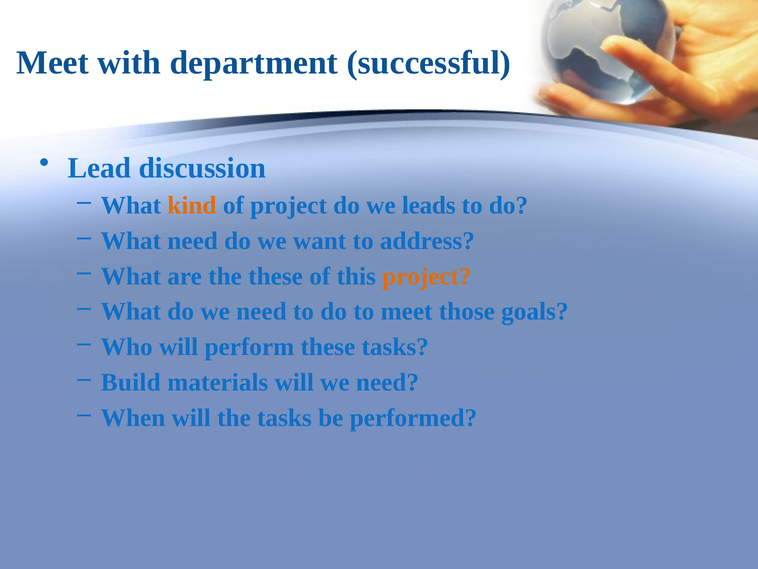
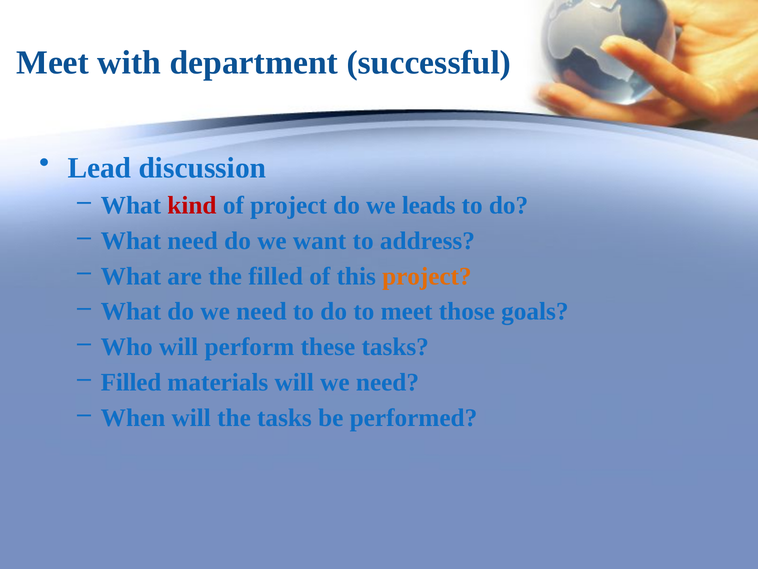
kind colour: orange -> red
the these: these -> filled
Build at (131, 382): Build -> Filled
